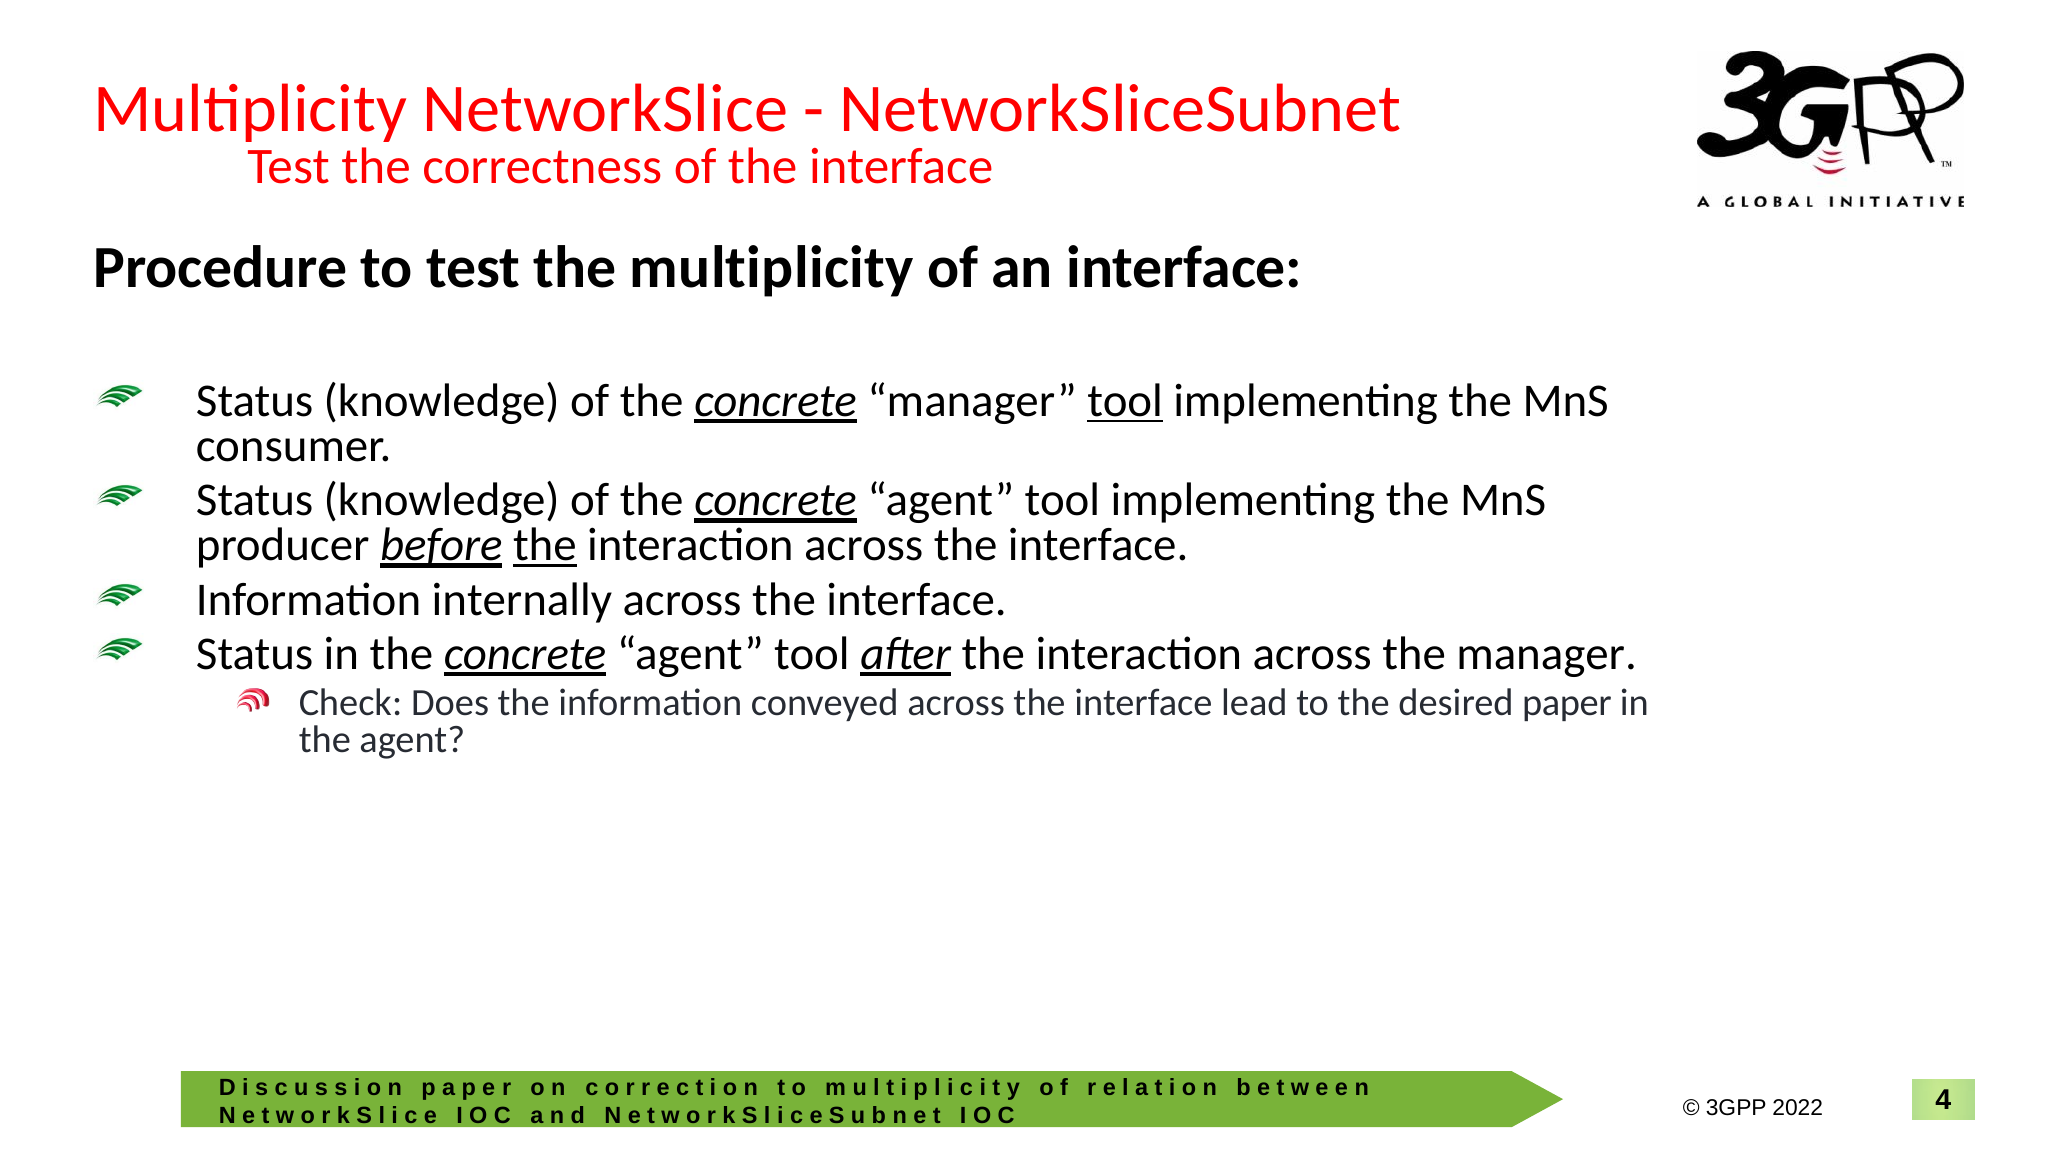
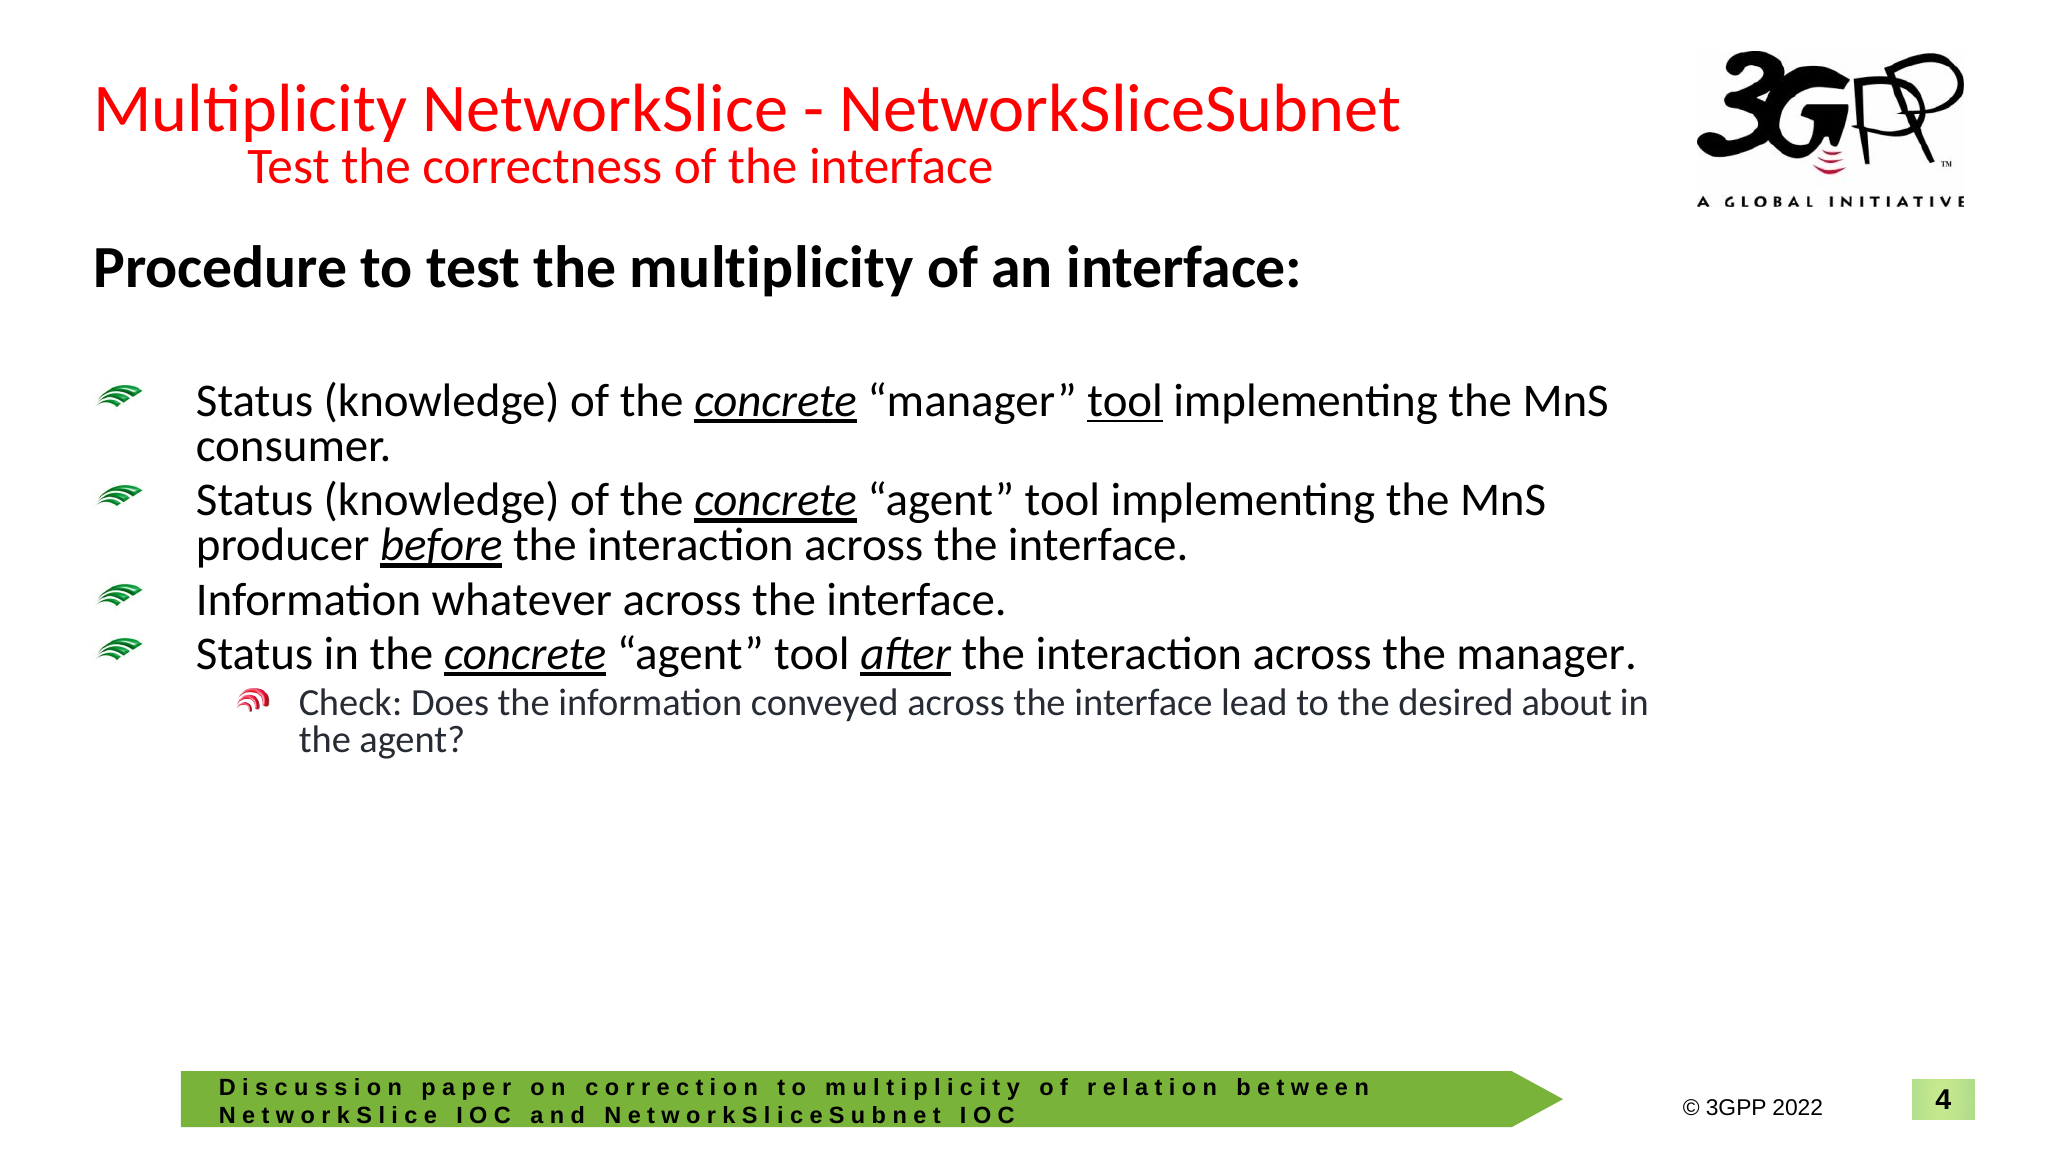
the at (545, 545) underline: present -> none
internally: internally -> whatever
paper: paper -> about
